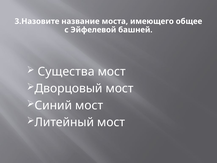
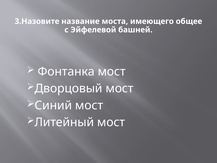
Существа: Существа -> Фонтанка
